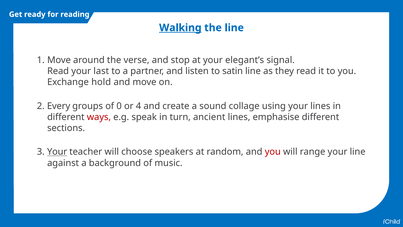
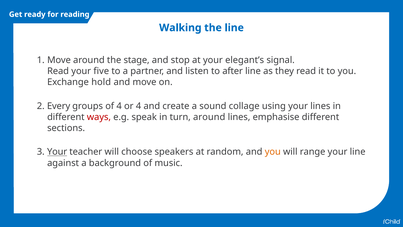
Walking underline: present -> none
verse: verse -> stage
last: last -> five
satin: satin -> after
of 0: 0 -> 4
turn ancient: ancient -> around
you at (273, 152) colour: red -> orange
